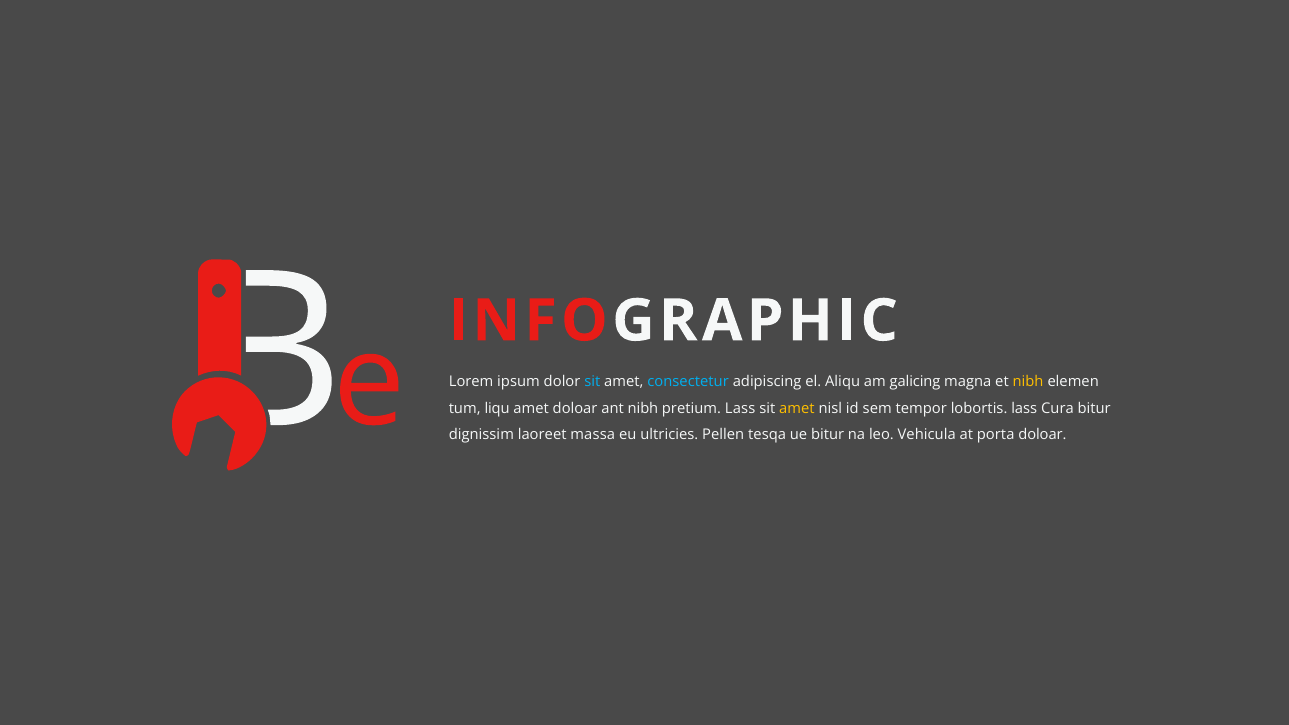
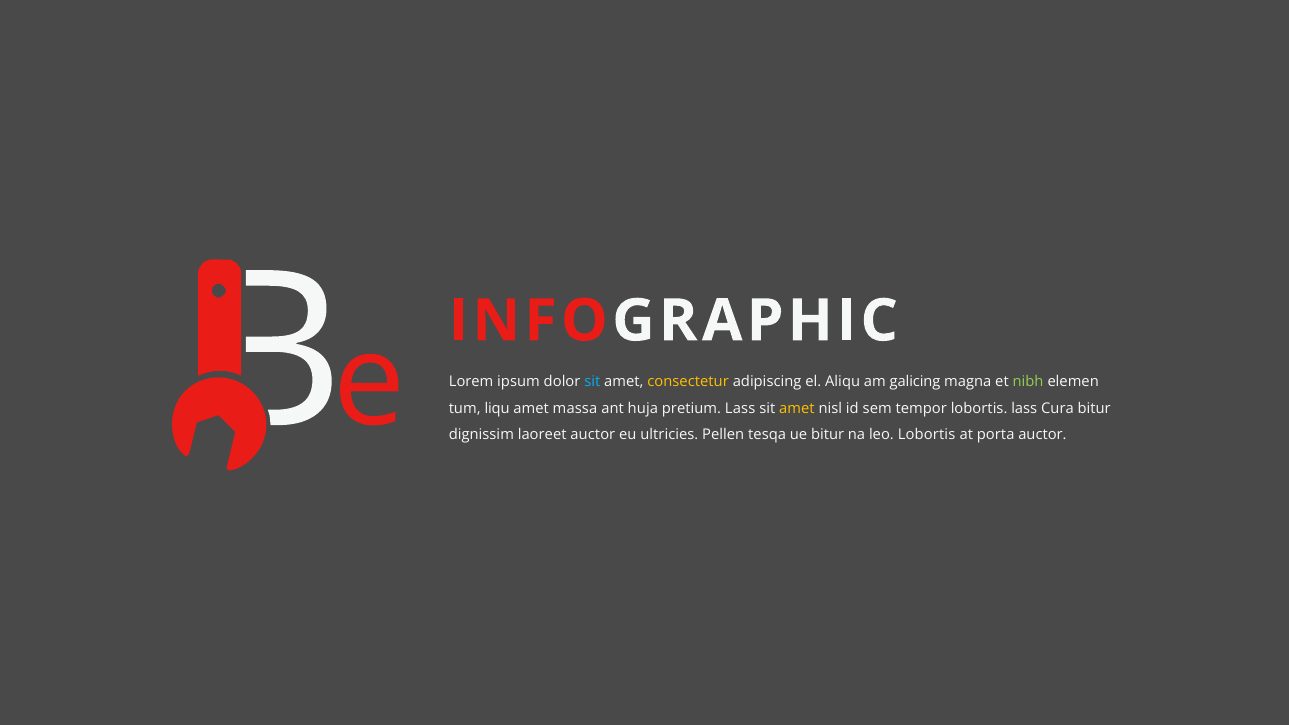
consectetur colour: light blue -> yellow
nibh at (1028, 382) colour: yellow -> light green
amet doloar: doloar -> massa
ant nibh: nibh -> huja
laoreet massa: massa -> auctor
leo Vehicula: Vehicula -> Lobortis
porta doloar: doloar -> auctor
